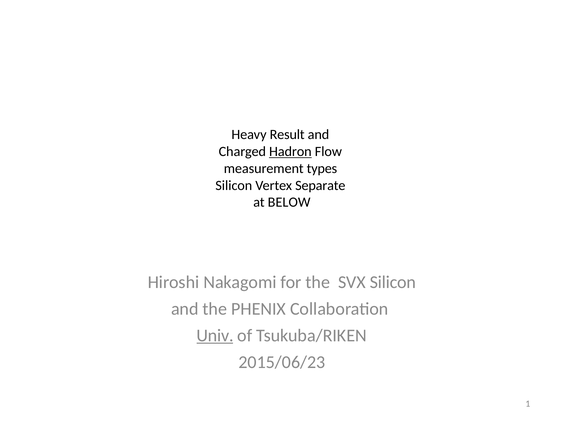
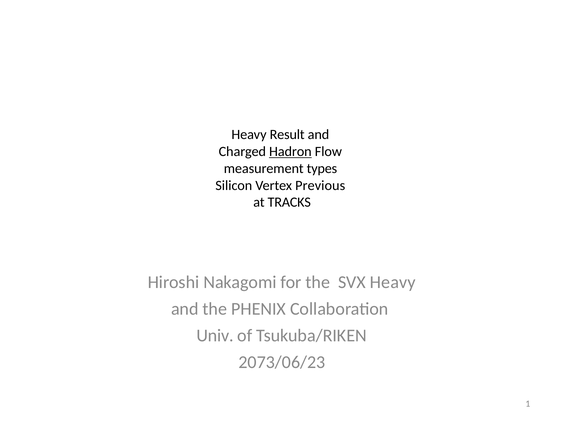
Separate: Separate -> Previous
BELOW: BELOW -> TRACKS
SVX Silicon: Silicon -> Heavy
Univ underline: present -> none
2015/06/23: 2015/06/23 -> 2073/06/23
